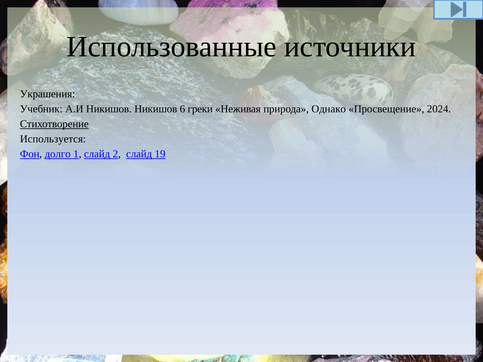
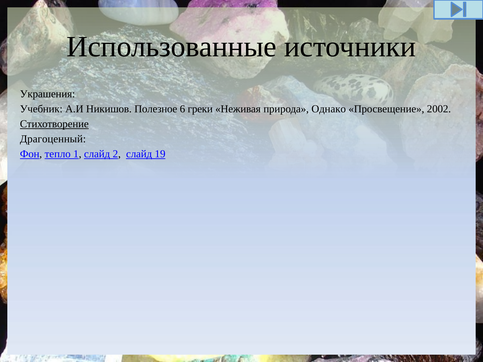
Никишов Никишов: Никишов -> Полезное
2024: 2024 -> 2002
Используется: Используется -> Драгоценный
долго: долго -> тепло
